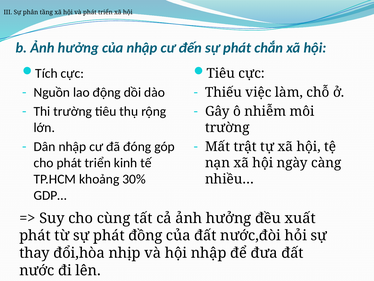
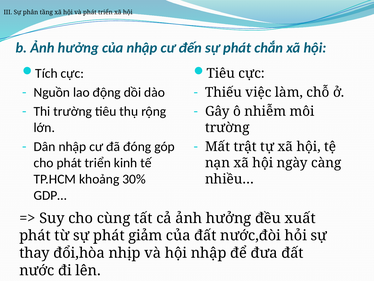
đồng: đồng -> giảm
